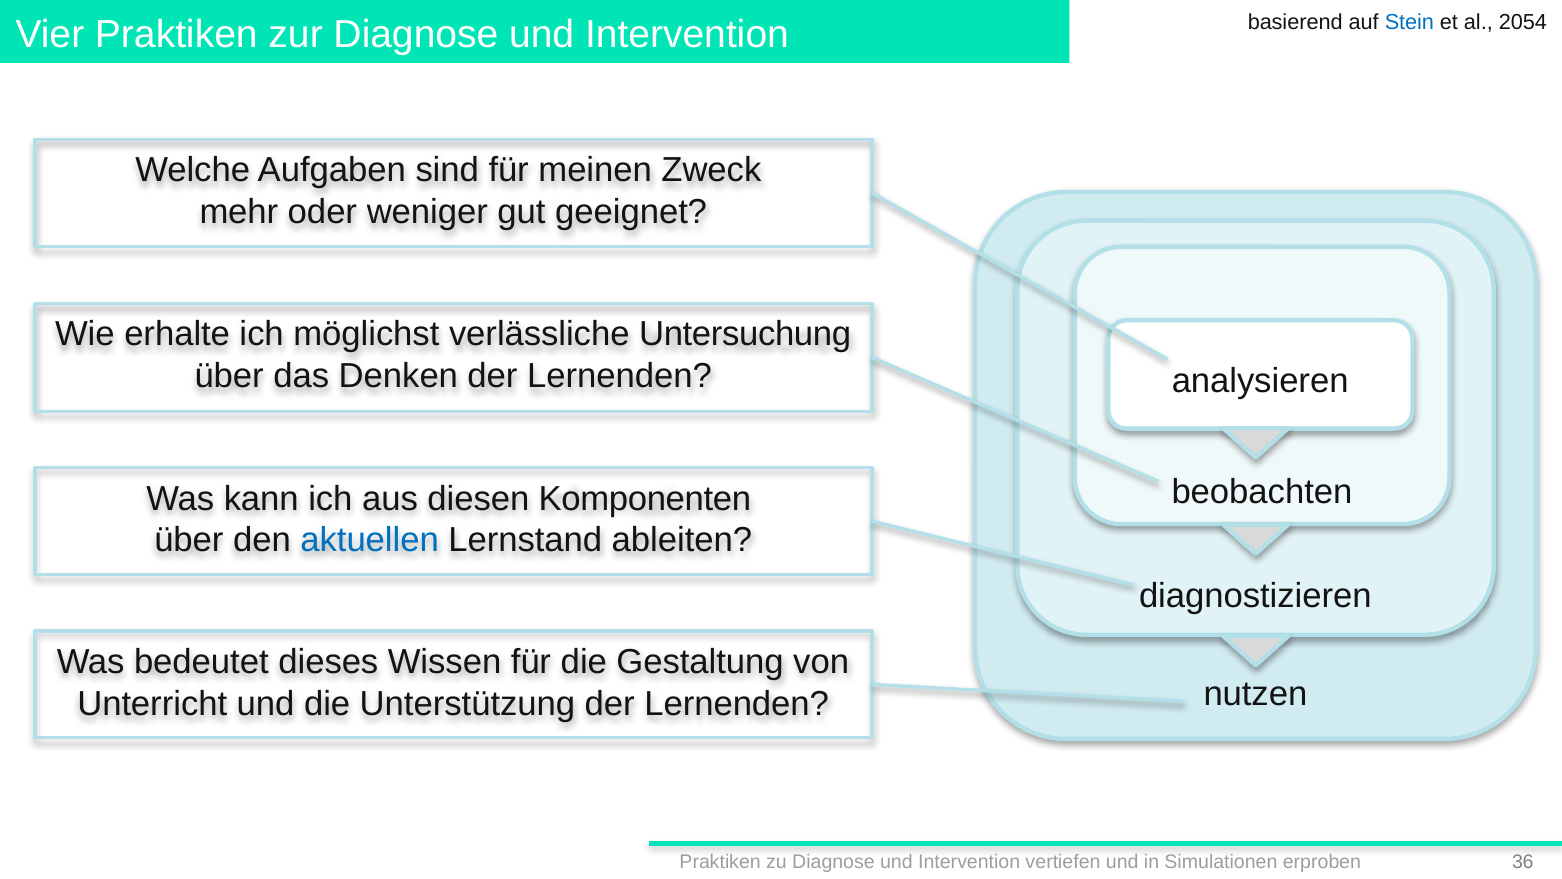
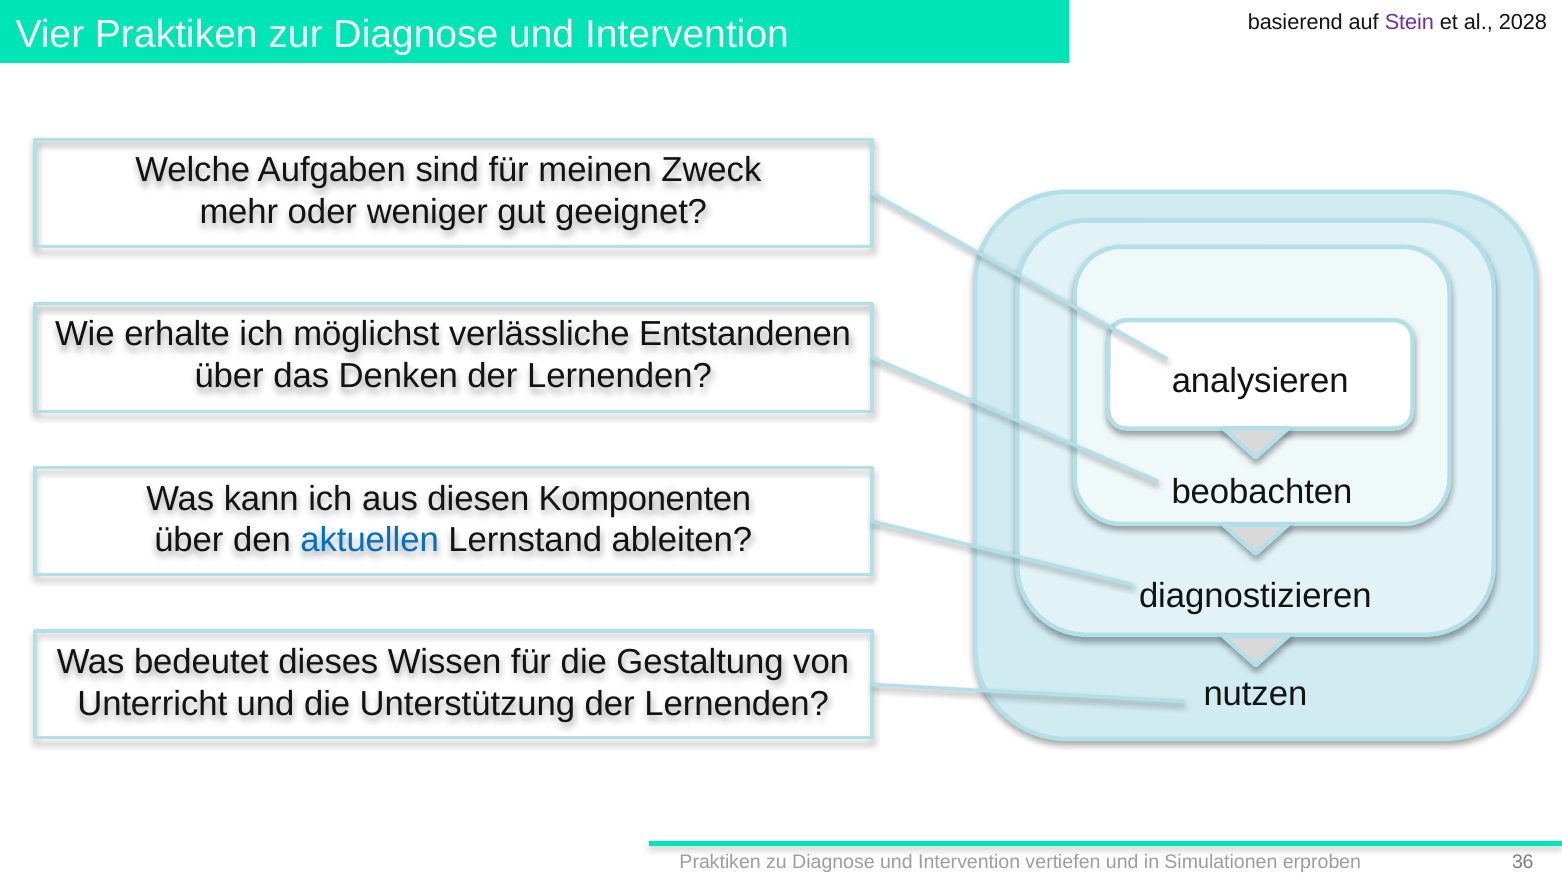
Stein colour: blue -> purple
2054: 2054 -> 2028
Untersuchung: Untersuchung -> Entstandenen
